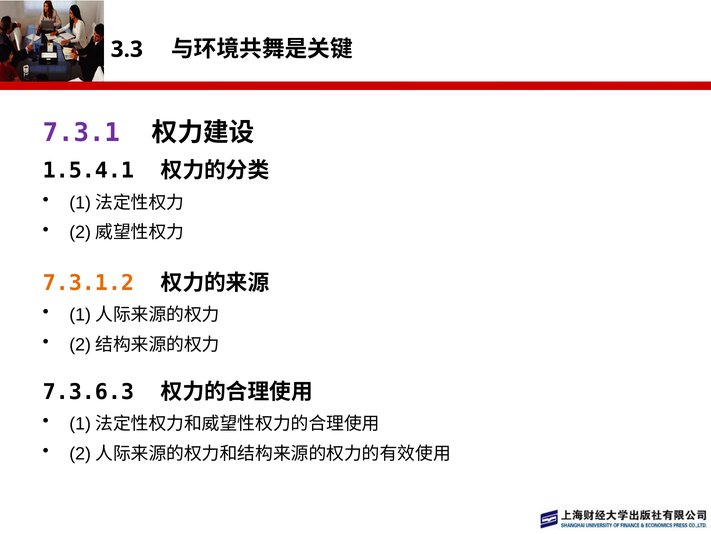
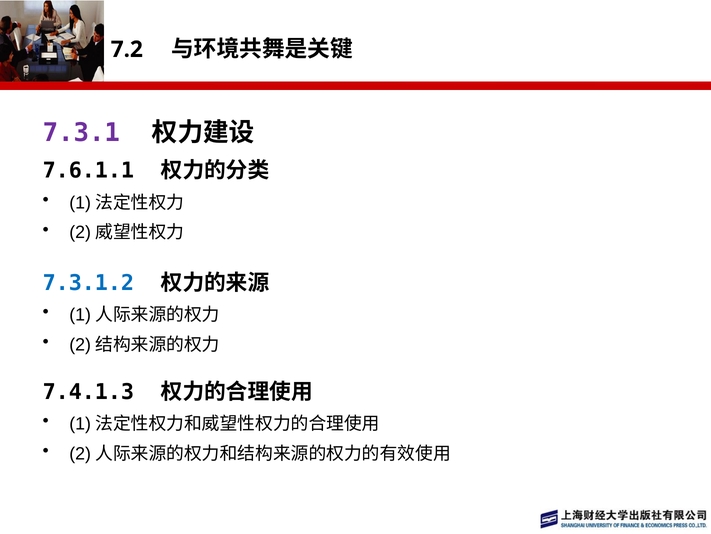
3.3: 3.3 -> 7.2
1.5.4.1: 1.5.4.1 -> 7.6.1.1
7.3.1.2 colour: orange -> blue
7.3.6.3: 7.3.6.3 -> 7.4.1.3
